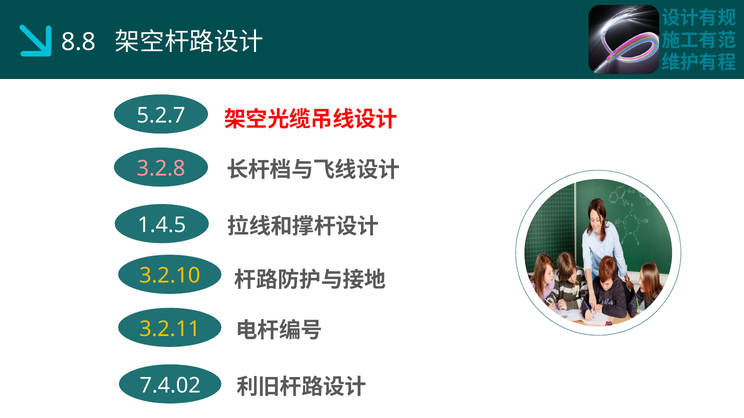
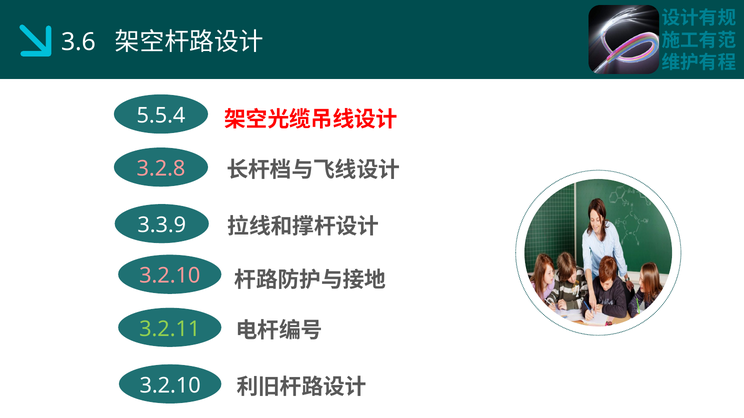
8.8: 8.8 -> 3.6
5.2.7: 5.2.7 -> 5.5.4
1.4.5: 1.4.5 -> 3.3.9
3.2.10 at (170, 276) colour: yellow -> pink
3.2.11 colour: yellow -> light green
7.4.02 at (170, 386): 7.4.02 -> 3.2.10
